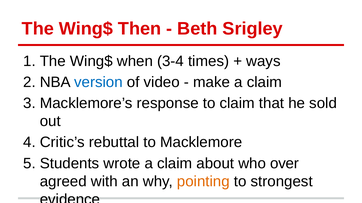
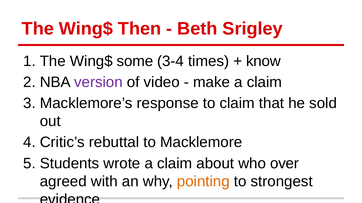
when: when -> some
ways: ways -> know
version colour: blue -> purple
